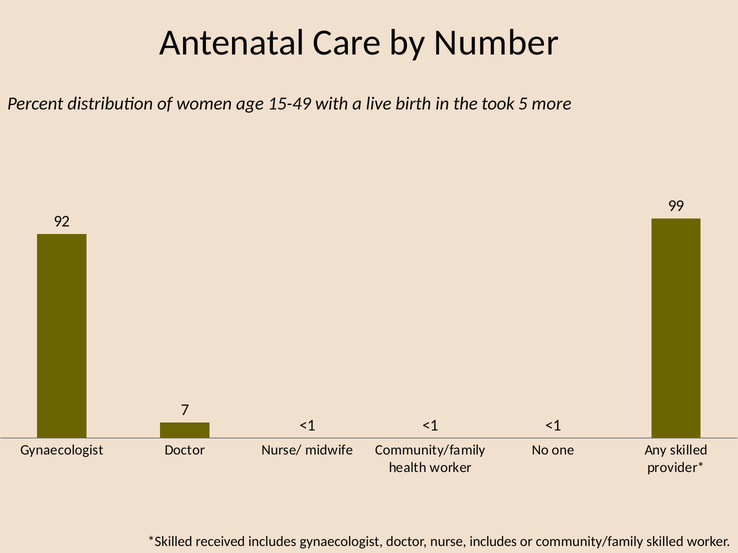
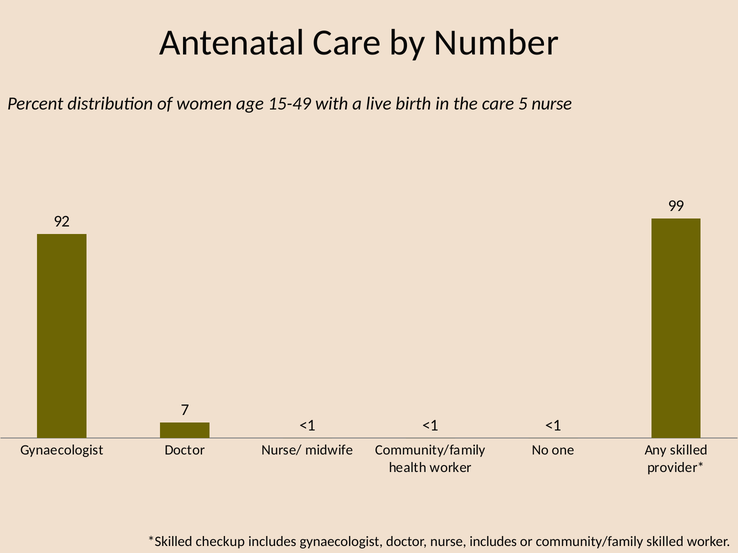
the took: took -> care
5 more: more -> nurse
received: received -> checkup
